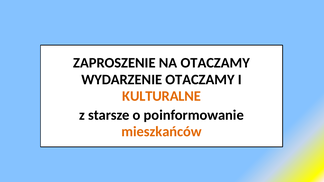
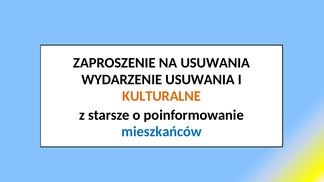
NA OTACZAMY: OTACZAMY -> USUWANIA
WYDARZENIE OTACZAMY: OTACZAMY -> USUWANIA
mieszkańców colour: orange -> blue
